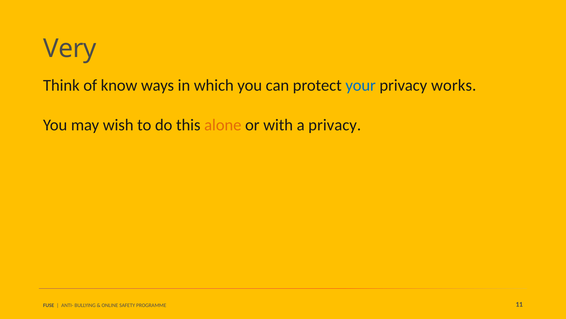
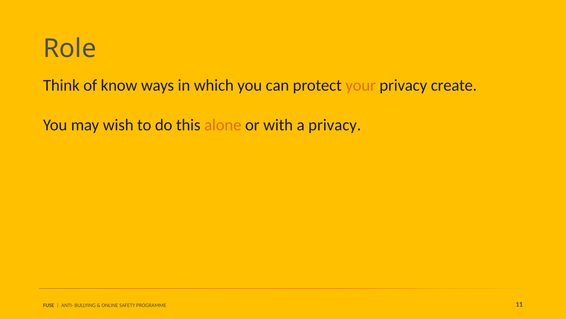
Very: Very -> Role
your colour: blue -> orange
works: works -> create
